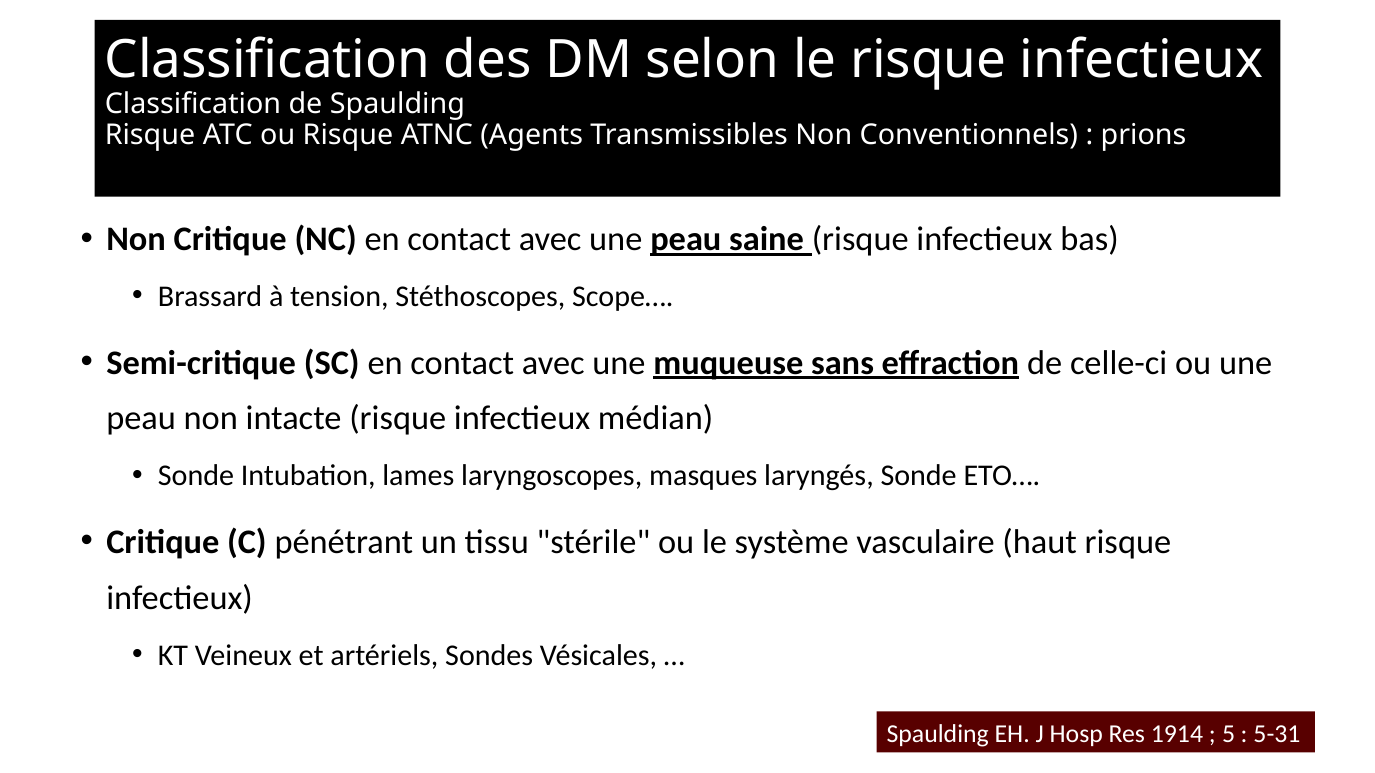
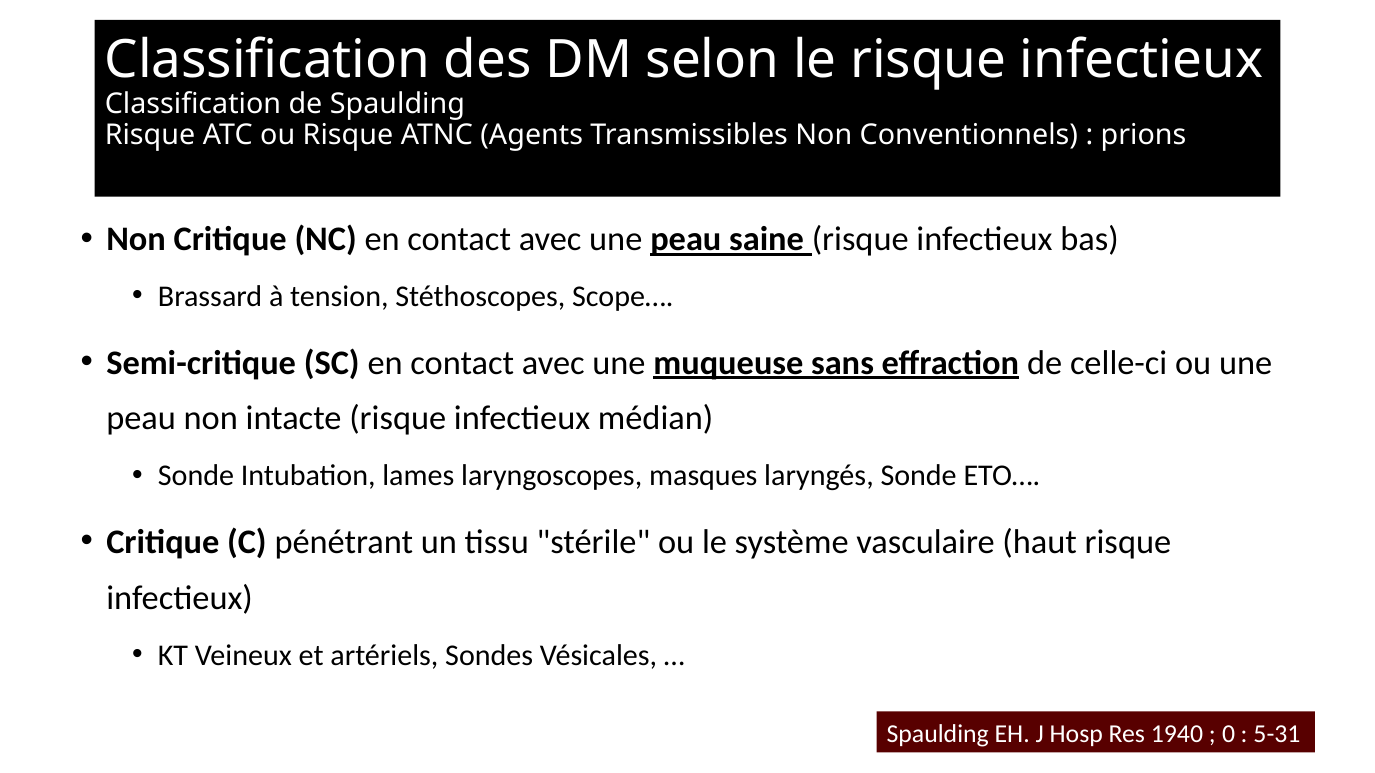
1914: 1914 -> 1940
5: 5 -> 0
